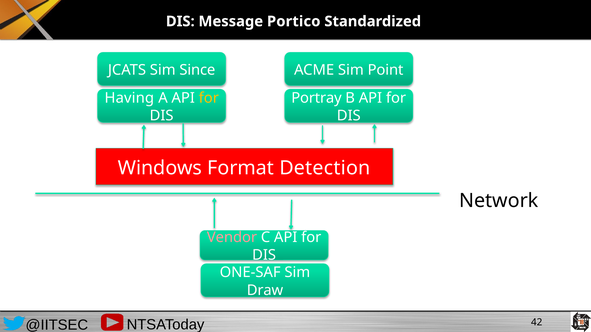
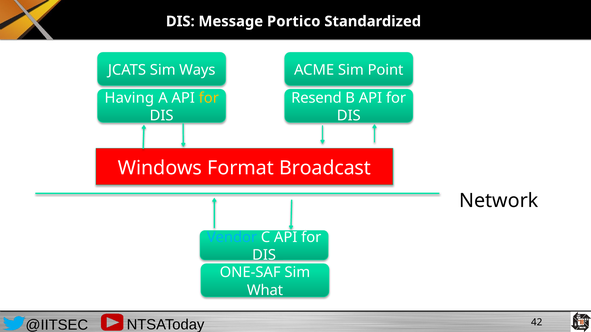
Since: Since -> Ways
Portray: Portray -> Resend
Detection: Detection -> Broadcast
Vendor colour: pink -> light blue
Draw: Draw -> What
